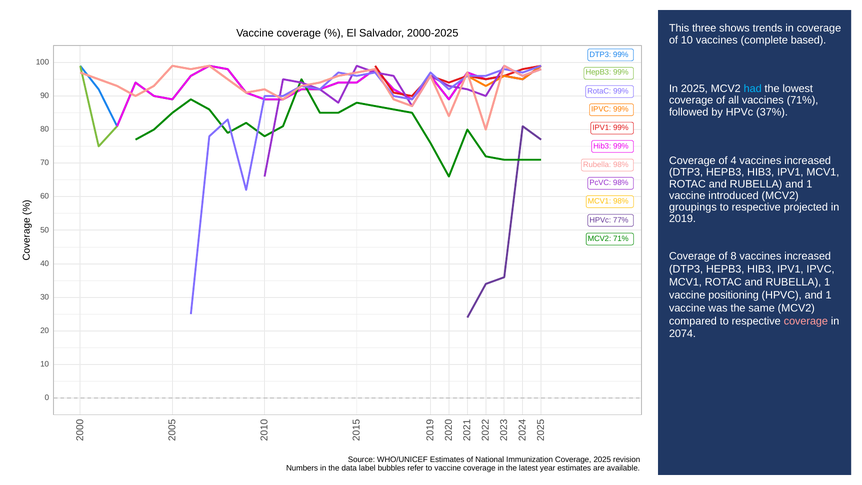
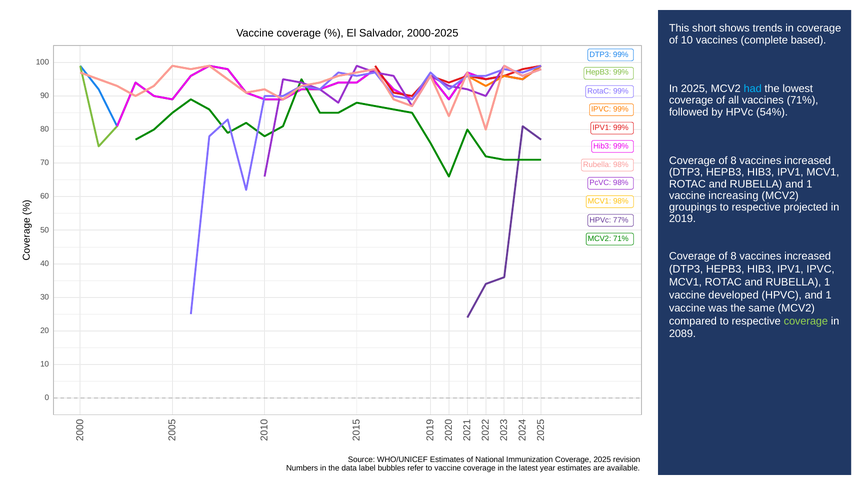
three: three -> short
37%: 37% -> 54%
4 at (734, 161): 4 -> 8
introduced: introduced -> increasing
positioning: positioning -> developed
coverage at (806, 321) colour: pink -> light green
2074: 2074 -> 2089
